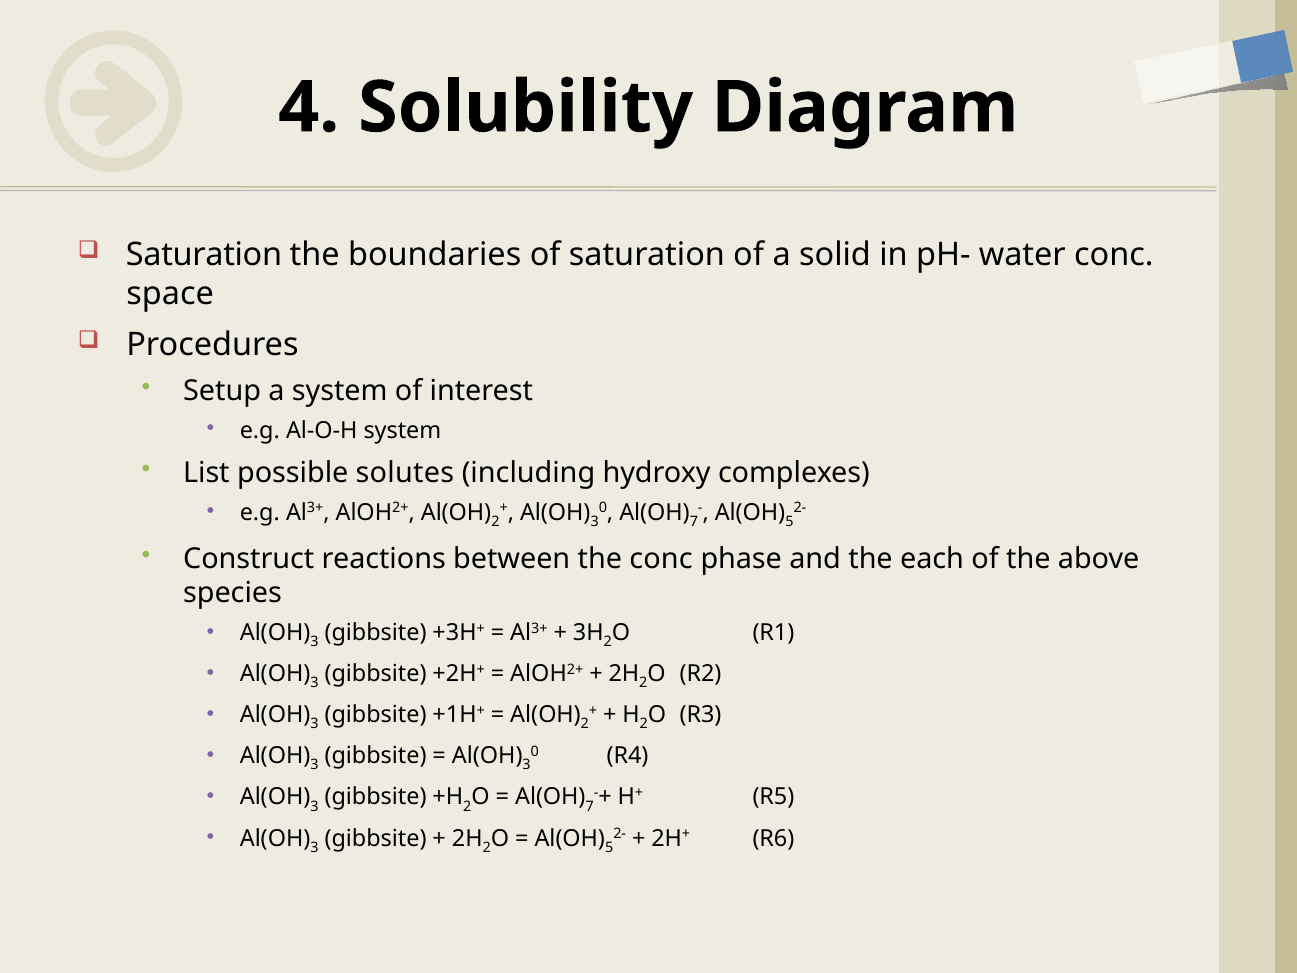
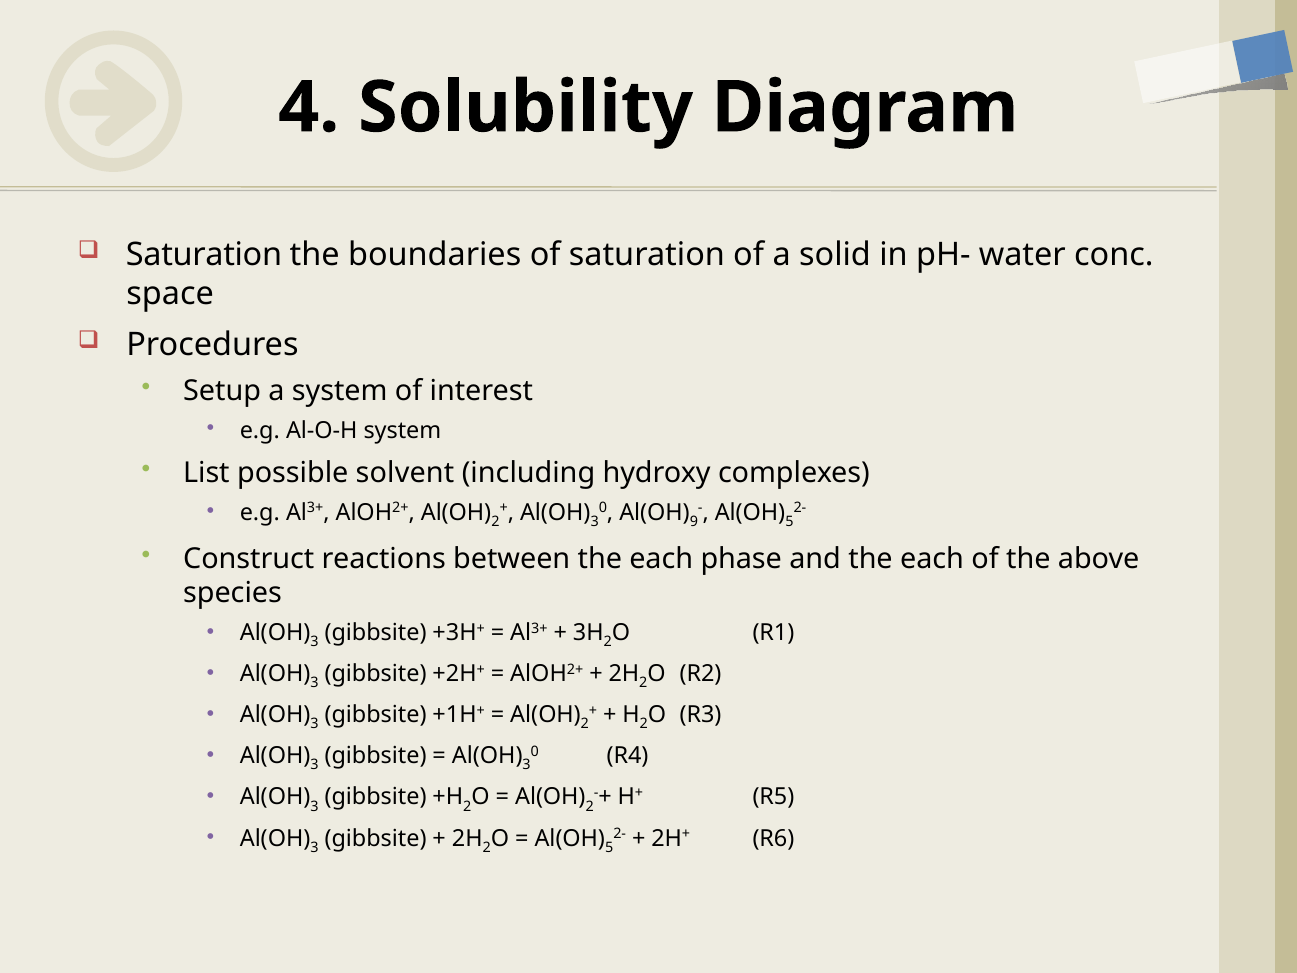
solutes: solutes -> solvent
7 at (694, 521): 7 -> 9
between the conc: conc -> each
7 at (590, 806): 7 -> 2
